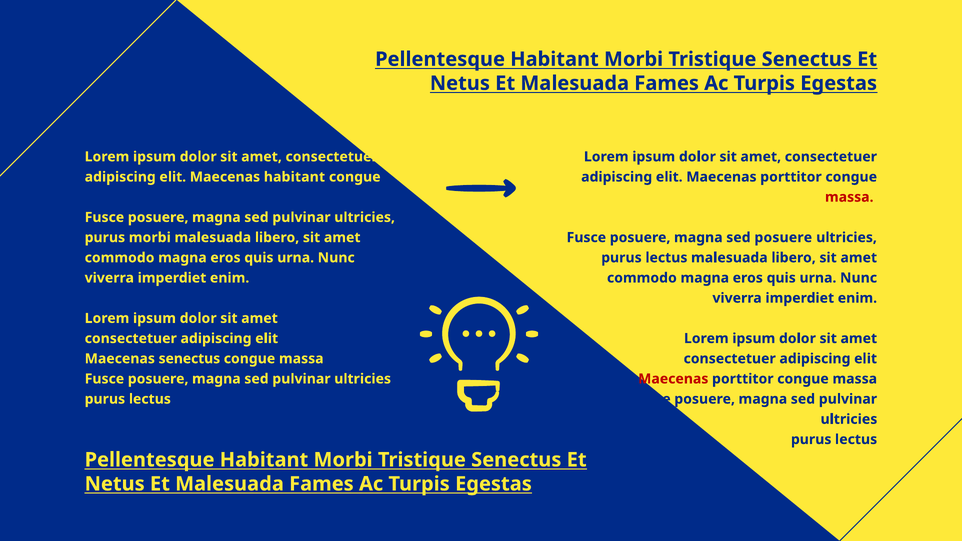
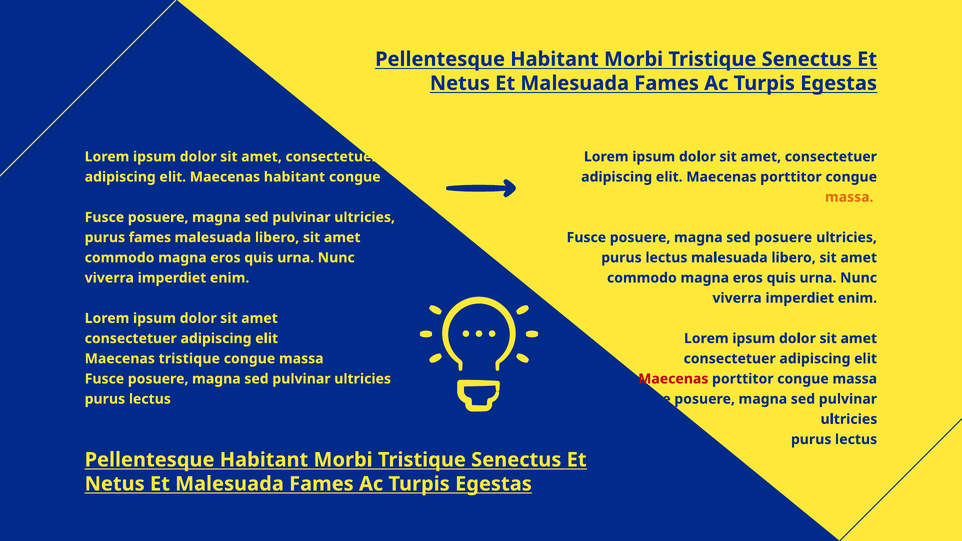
massa at (849, 197) colour: red -> orange
purus morbi: morbi -> fames
Maecenas senectus: senectus -> tristique
